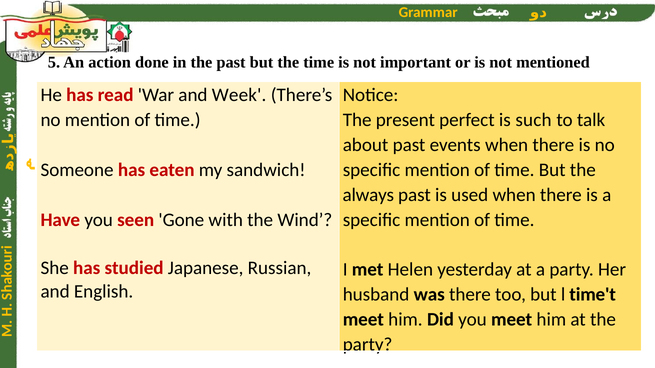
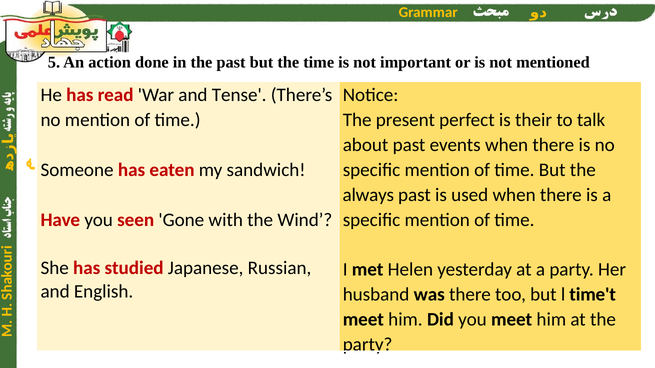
Week: Week -> Tense
such: such -> their
